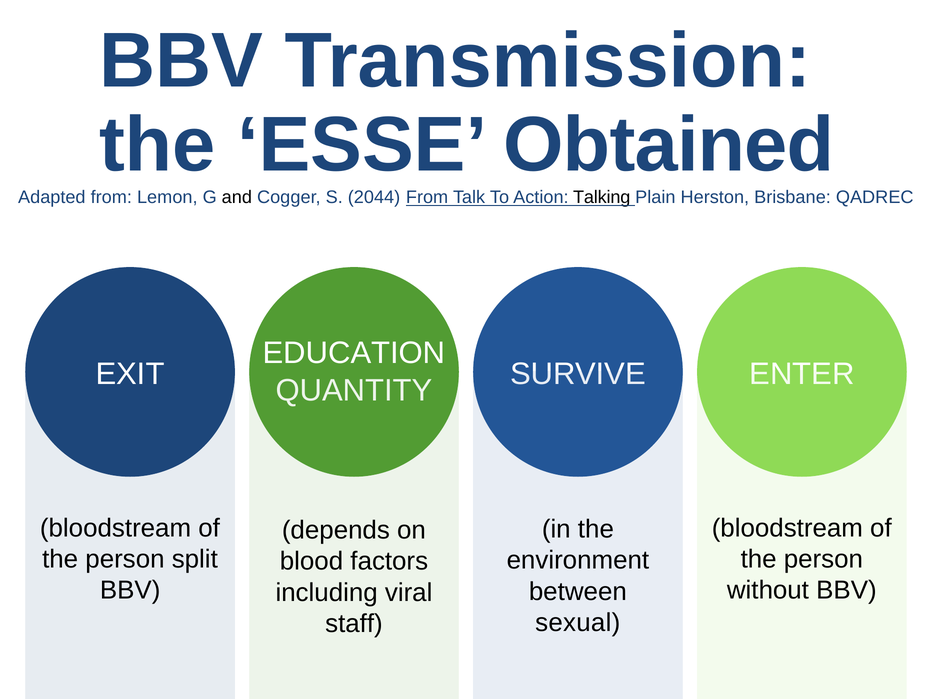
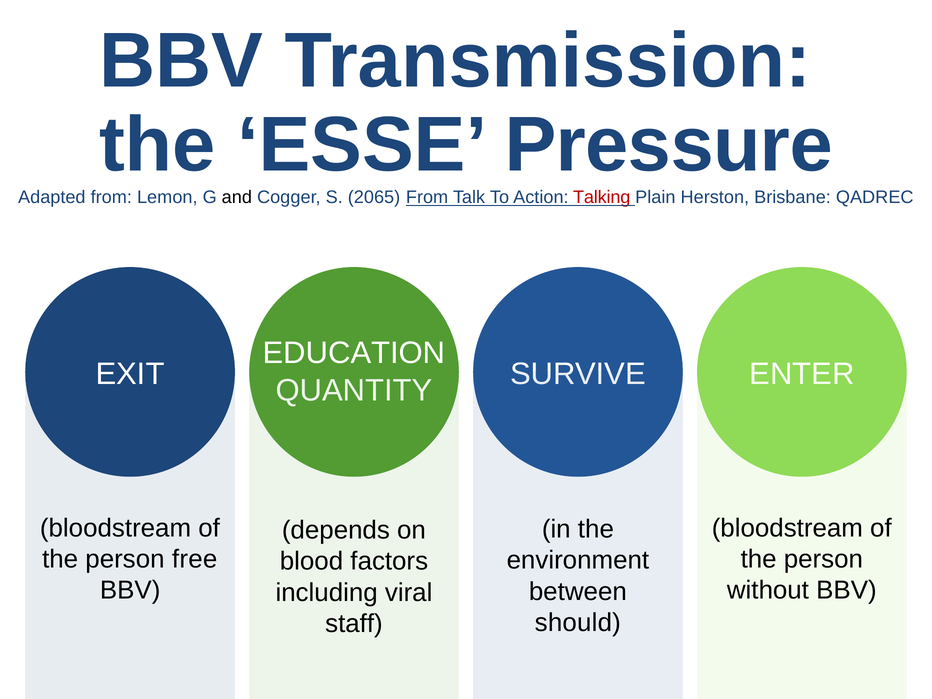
Obtained: Obtained -> Pressure
2044: 2044 -> 2065
Talking colour: black -> red
split: split -> free
sexual: sexual -> should
